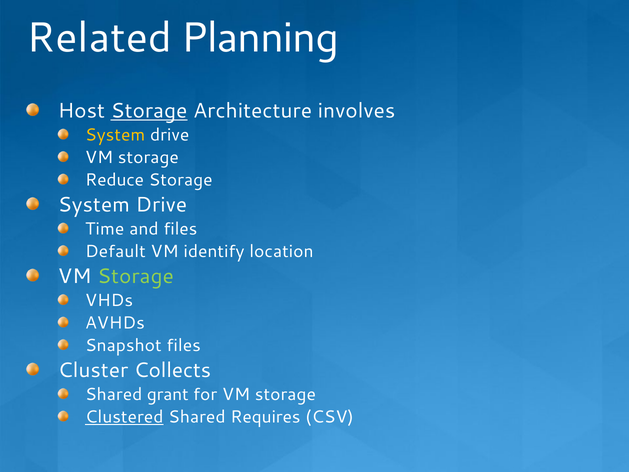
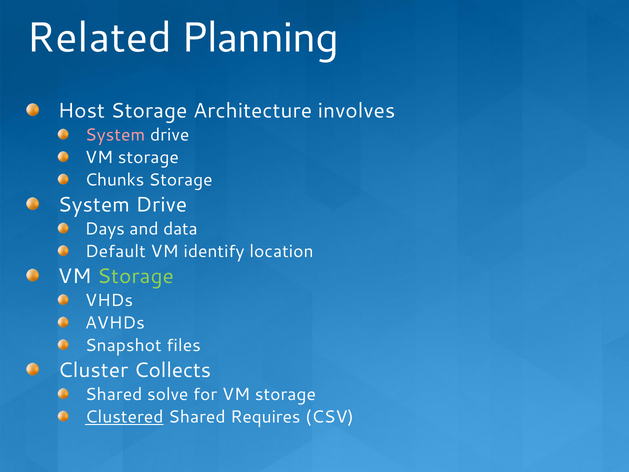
Storage at (149, 111) underline: present -> none
System at (115, 135) colour: yellow -> pink
Reduce: Reduce -> Chunks
Time: Time -> Days
and files: files -> data
grant: grant -> solve
